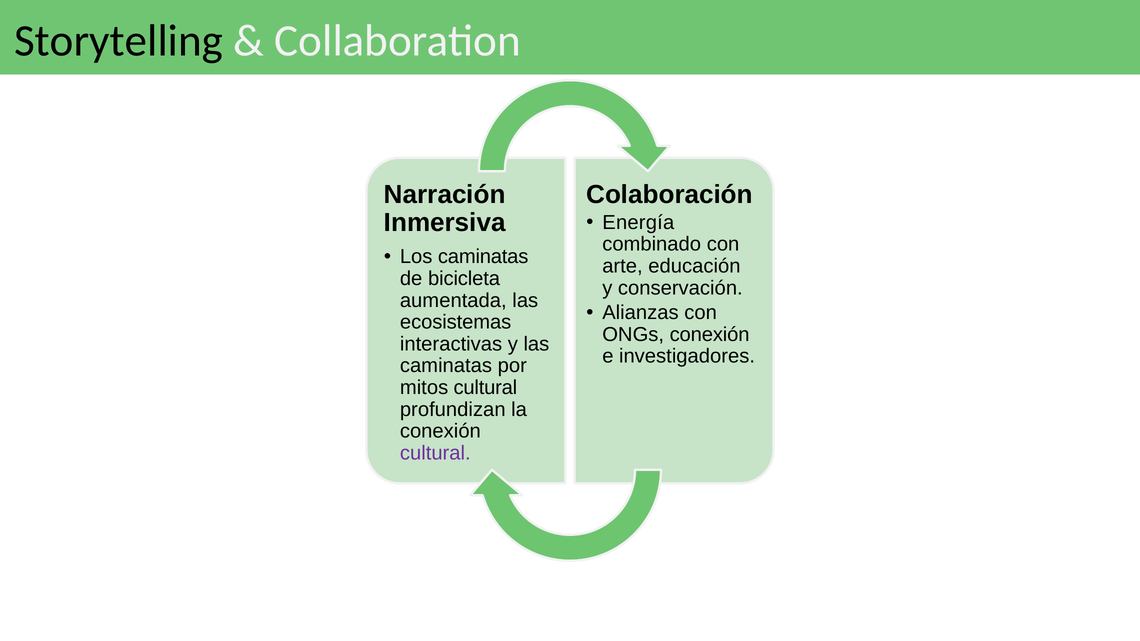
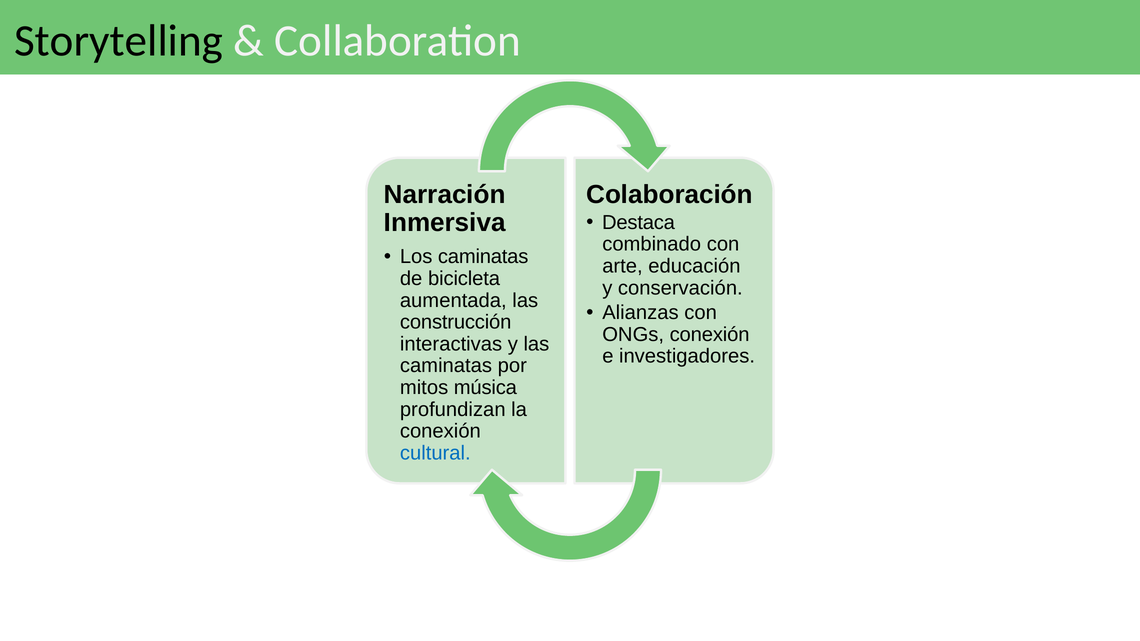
Energía: Energía -> Destaca
ecosistemas: ecosistemas -> construcción
mitos cultural: cultural -> música
cultural at (435, 453) colour: purple -> blue
